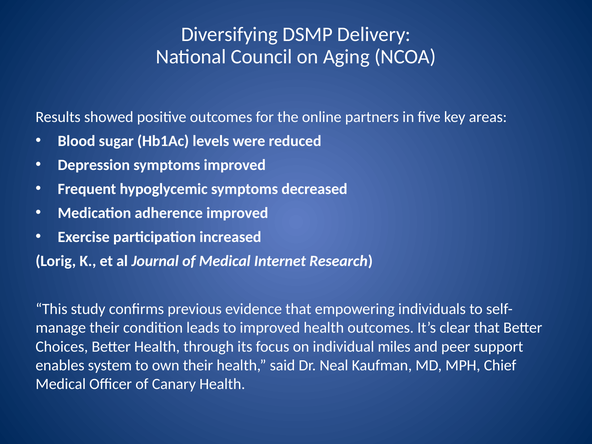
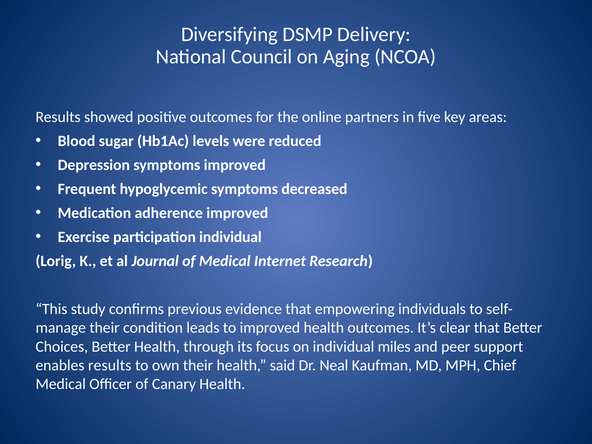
participation increased: increased -> individual
enables system: system -> results
